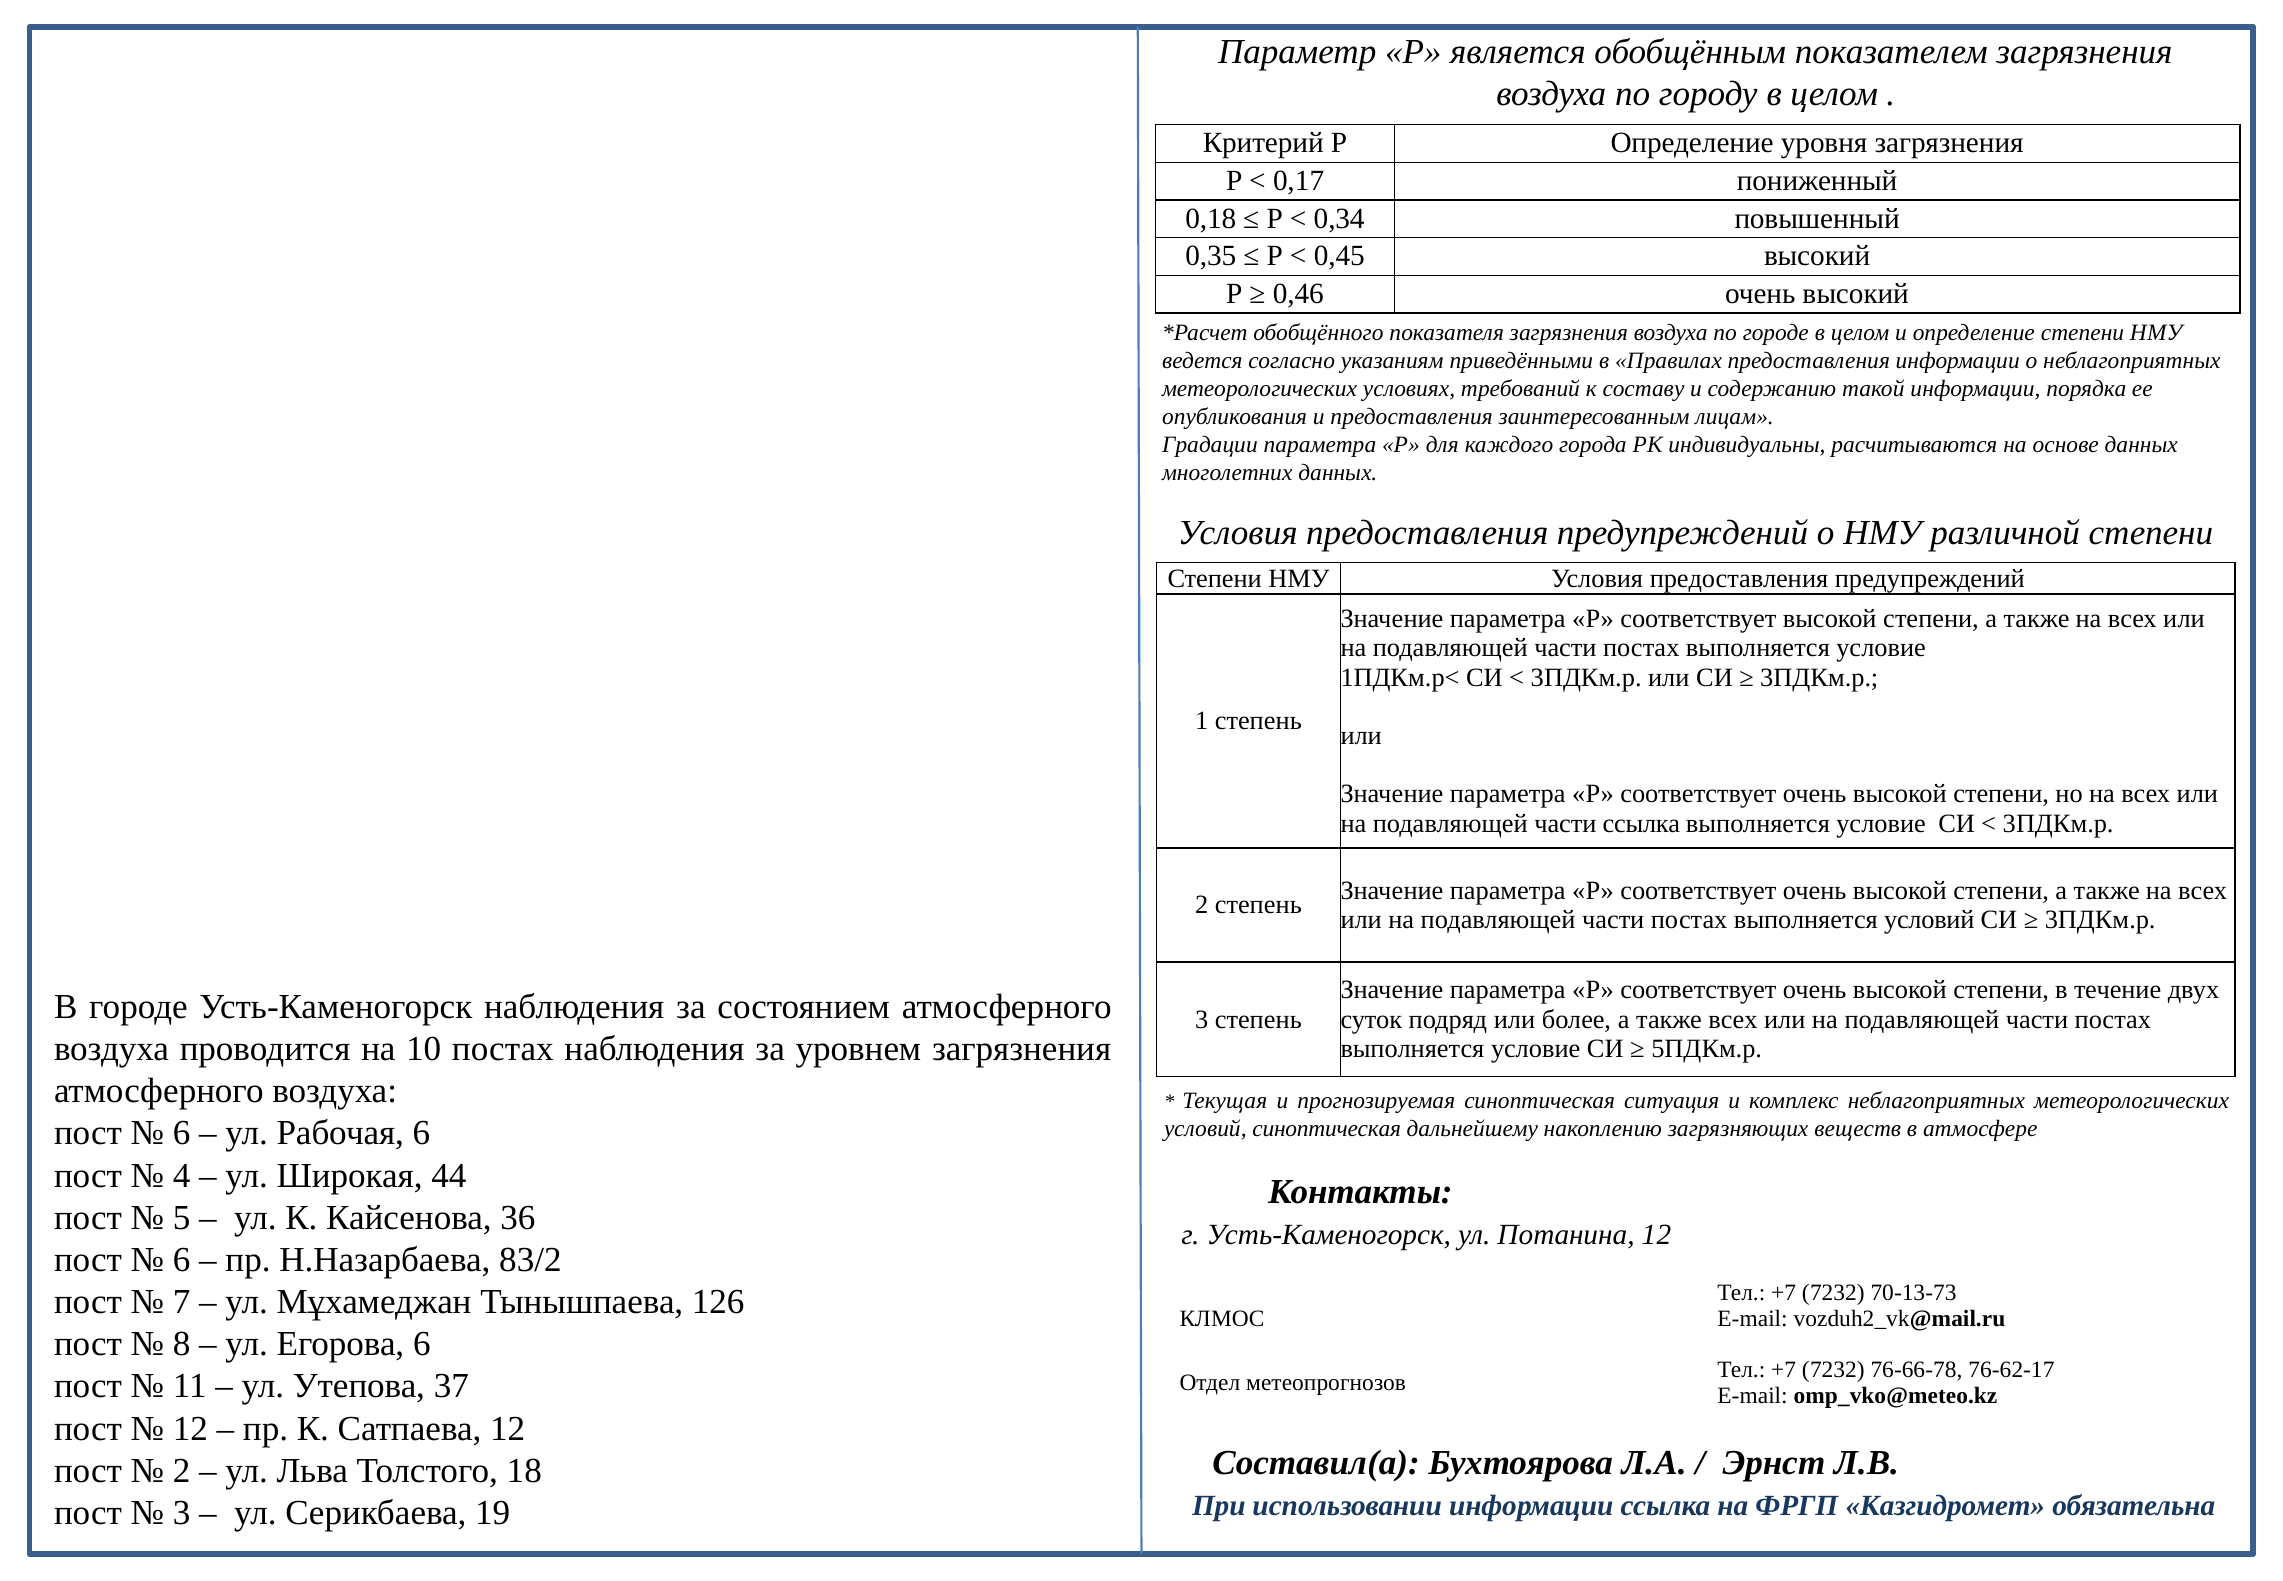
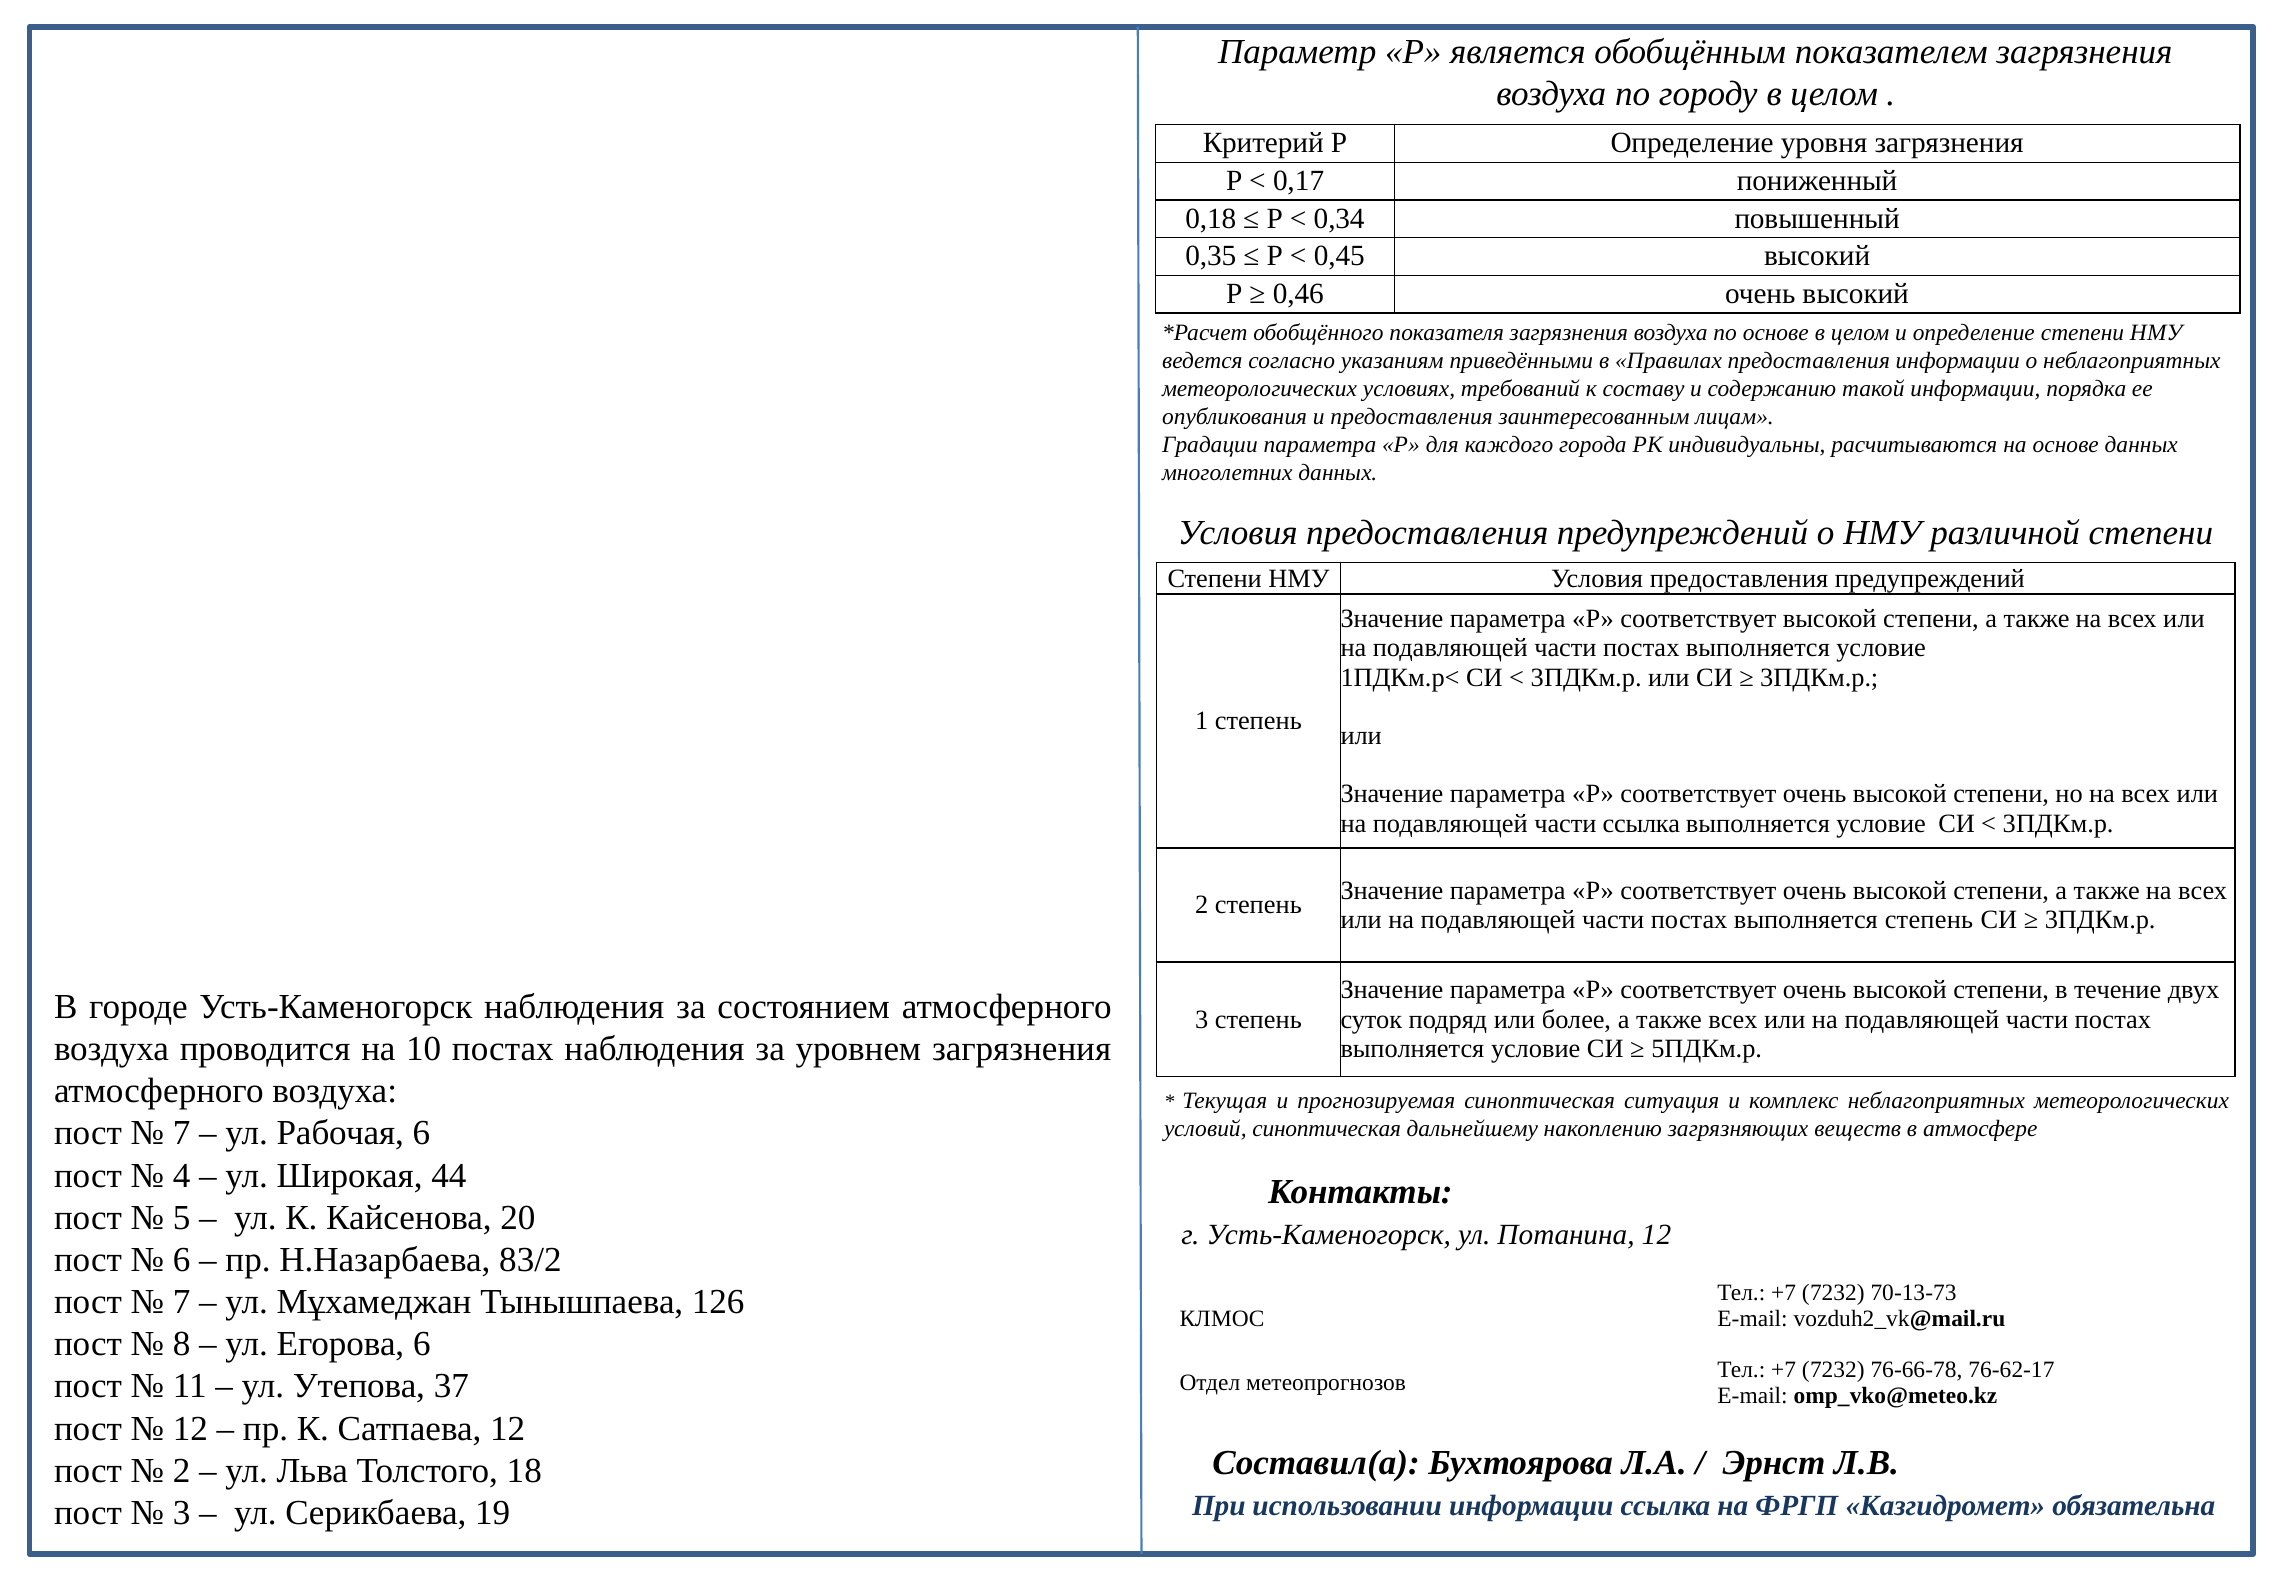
по городе: городе -> основе
выполняется условий: условий -> степень
6 at (182, 1133): 6 -> 7
36: 36 -> 20
